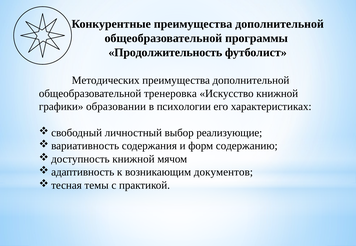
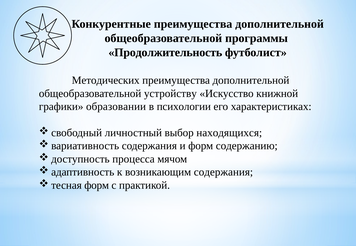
тренеровка: тренеровка -> устройству
реализующие: реализующие -> находящихся
книжной at (133, 159): книжной -> процесса
возникающим документов: документов -> содержания
темы at (97, 186): темы -> форм
